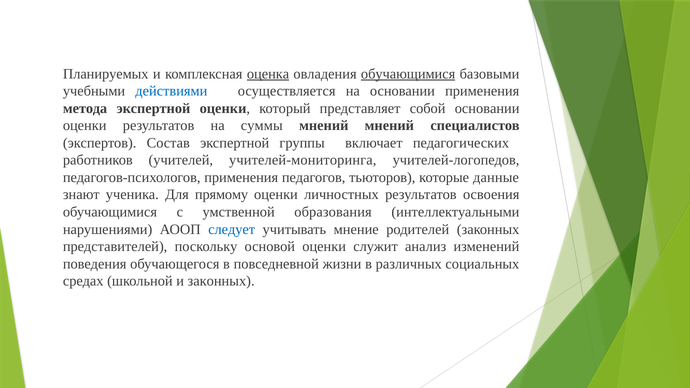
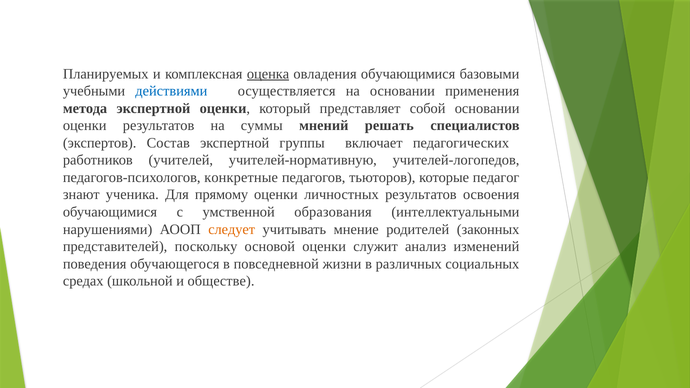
обучающимися at (408, 74) underline: present -> none
мнений мнений: мнений -> решать
учителей-мониторинга: учителей-мониторинга -> учителей-нормативную
педагогов-психологов применения: применения -> конкретные
данные: данные -> педагог
следует colour: blue -> orange
и законных: законных -> обществе
